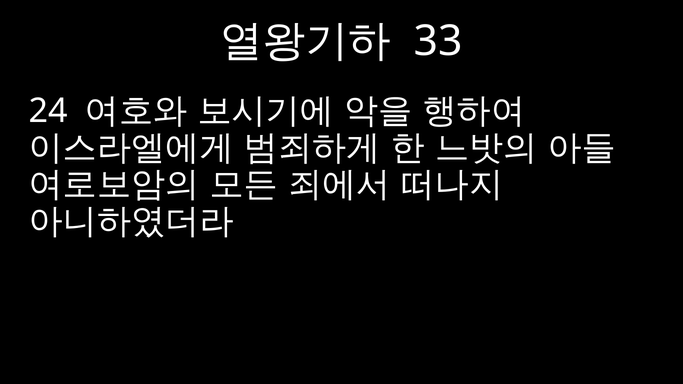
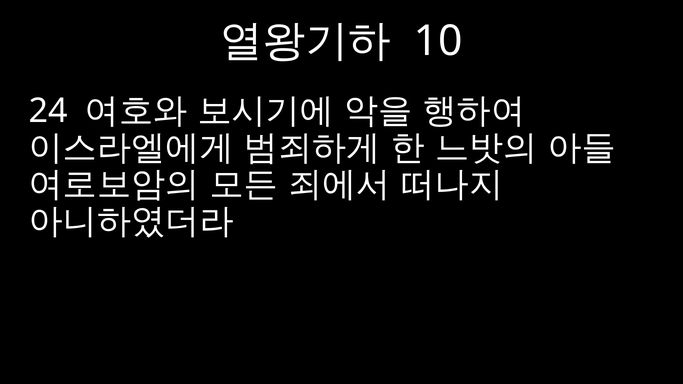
33: 33 -> 10
